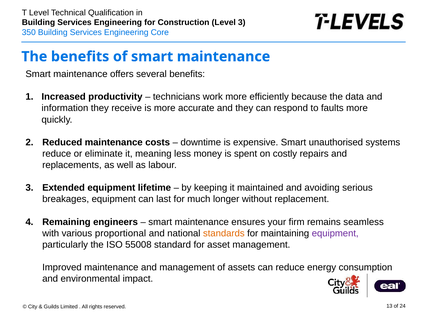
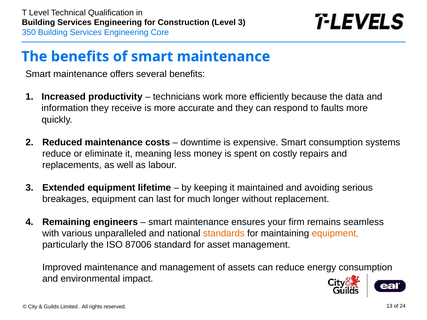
Smart unauthorised: unauthorised -> consumption
proportional: proportional -> unparalleled
equipment at (335, 233) colour: purple -> orange
55008: 55008 -> 87006
